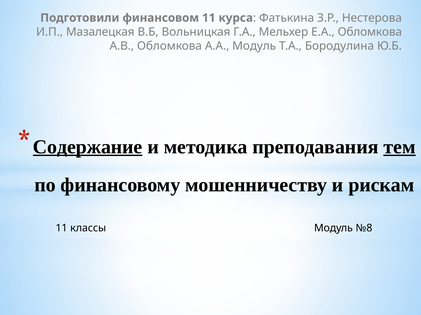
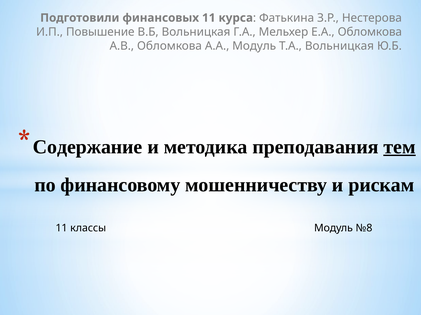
финансовом: финансовом -> финансовых
Мазалецкая: Мазалецкая -> Повышение
Т.А Бородулина: Бородулина -> Вольницкая
Содержание underline: present -> none
